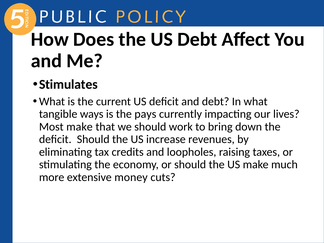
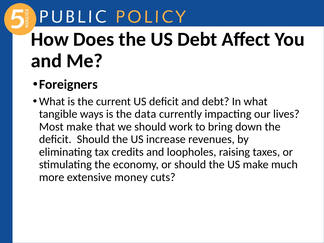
Stimulates: Stimulates -> Foreigners
pays: pays -> data
